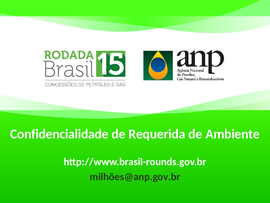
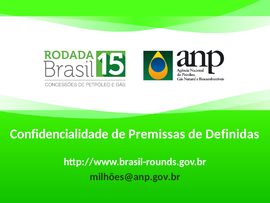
Requerida: Requerida -> Premissas
Ambiente: Ambiente -> Definidas
